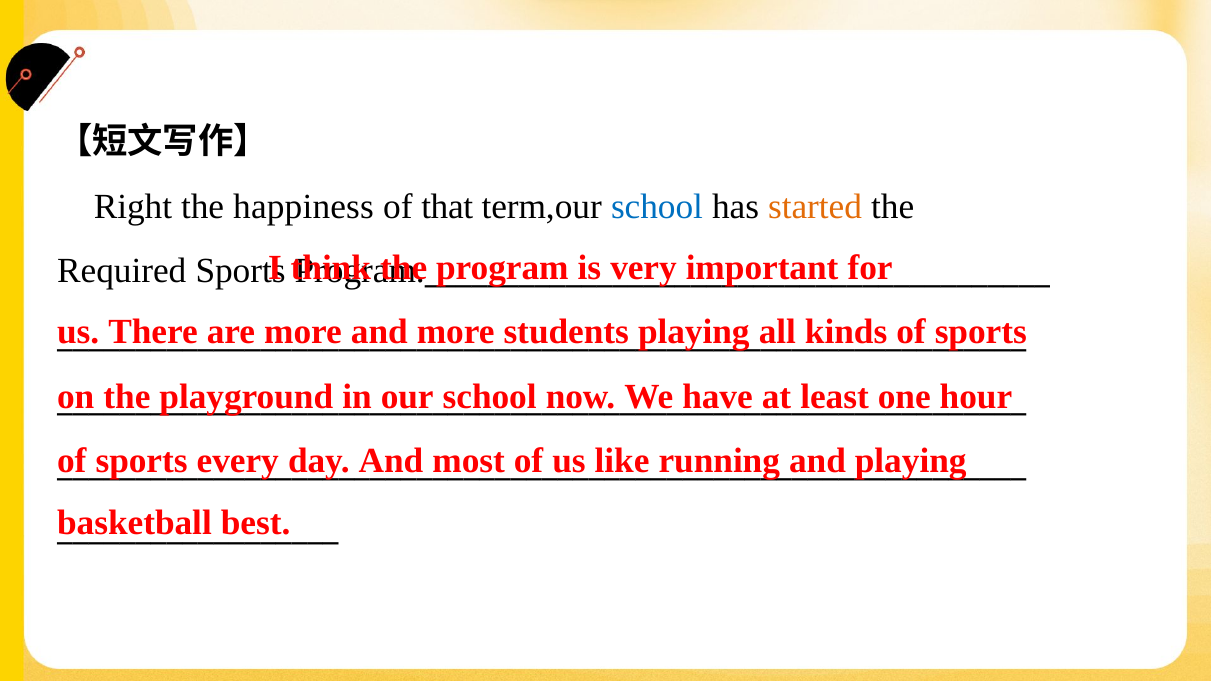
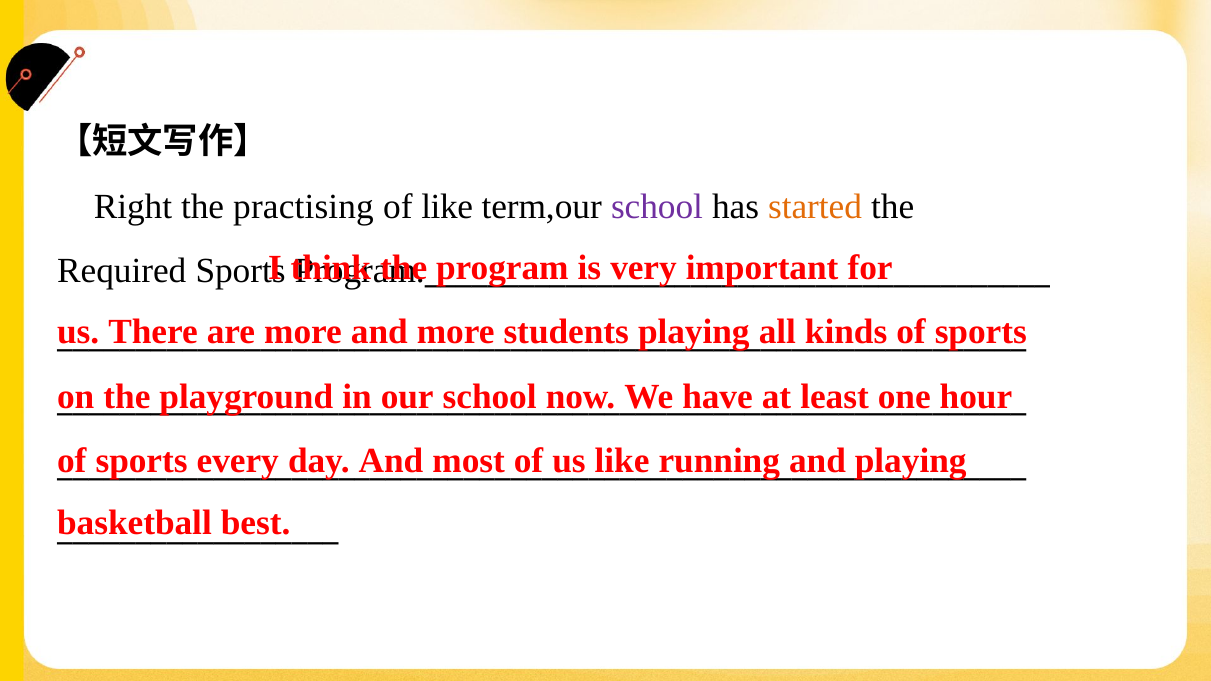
happiness: happiness -> practising
of that: that -> like
school at (657, 206) colour: blue -> purple
